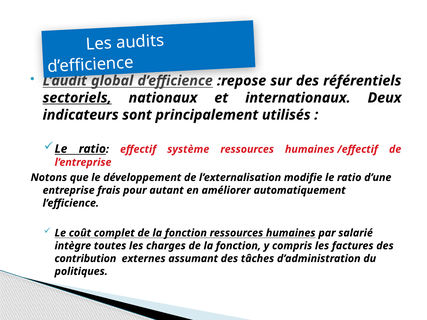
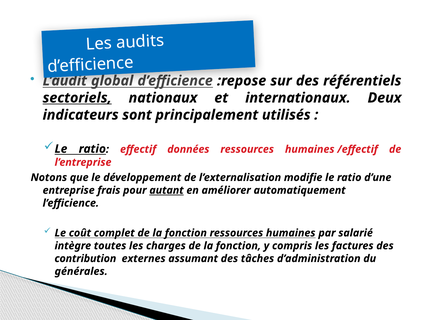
système: système -> données
autant underline: none -> present
politiques: politiques -> générales
